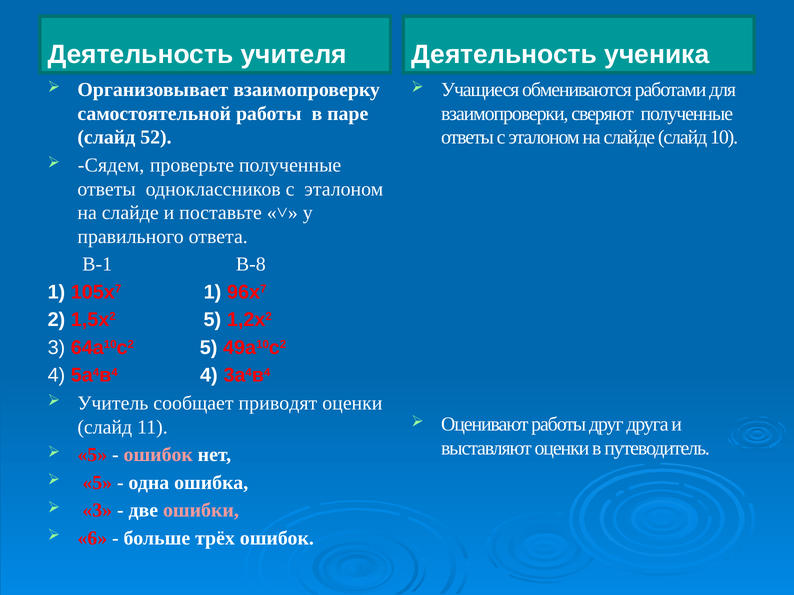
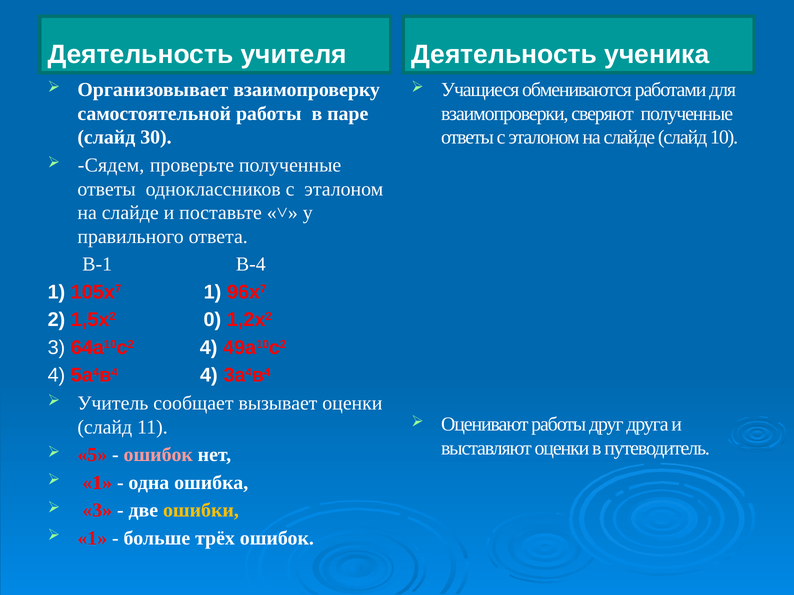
52: 52 -> 30
В-8: В-8 -> В-4
1,5х2 5: 5 -> 0
64а10с2 5: 5 -> 4
приводят: приводят -> вызывает
5 at (97, 483): 5 -> 1
ошибки colour: pink -> yellow
6 at (92, 539): 6 -> 1
